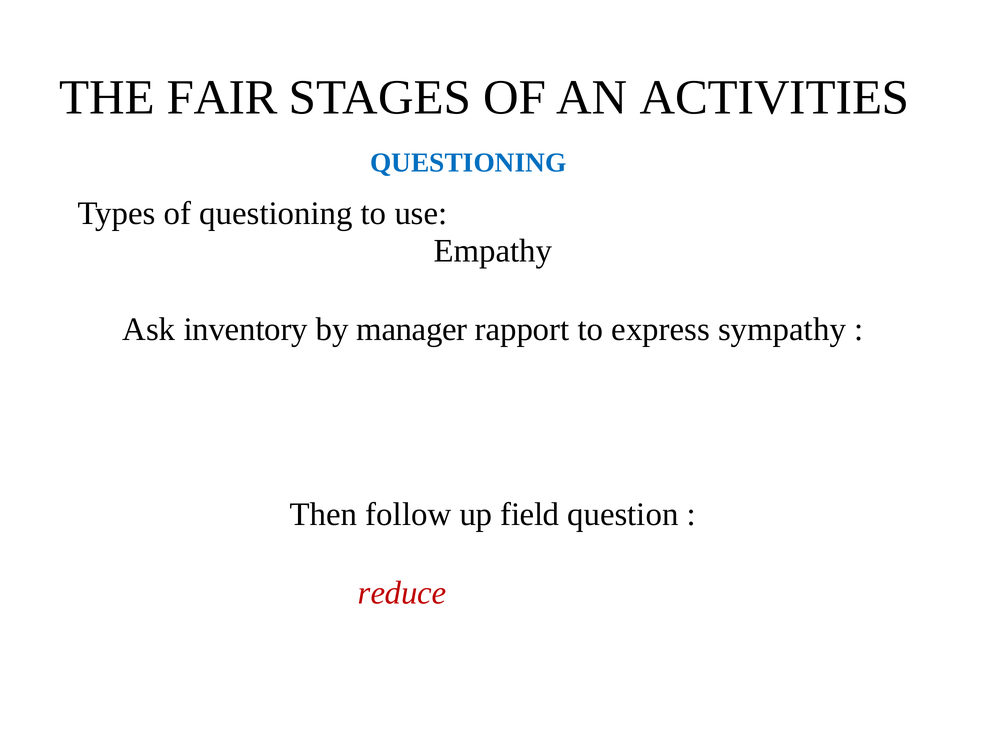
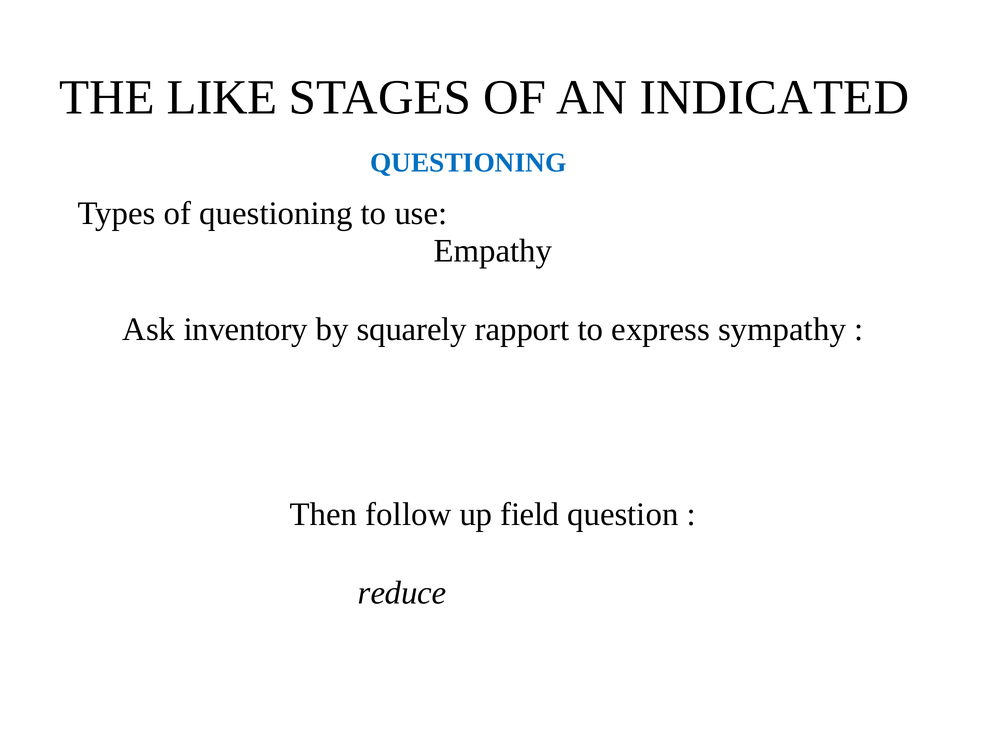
FAIR: FAIR -> LIKE
ACTIVITIES: ACTIVITIES -> INDICATED
manager: manager -> squarely
reduce colour: red -> black
